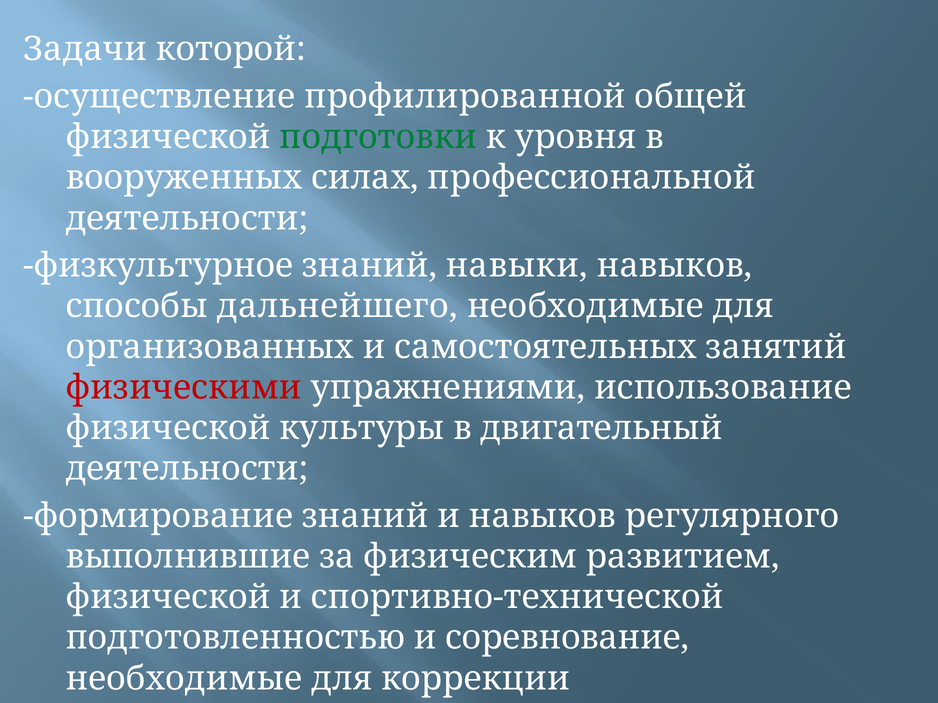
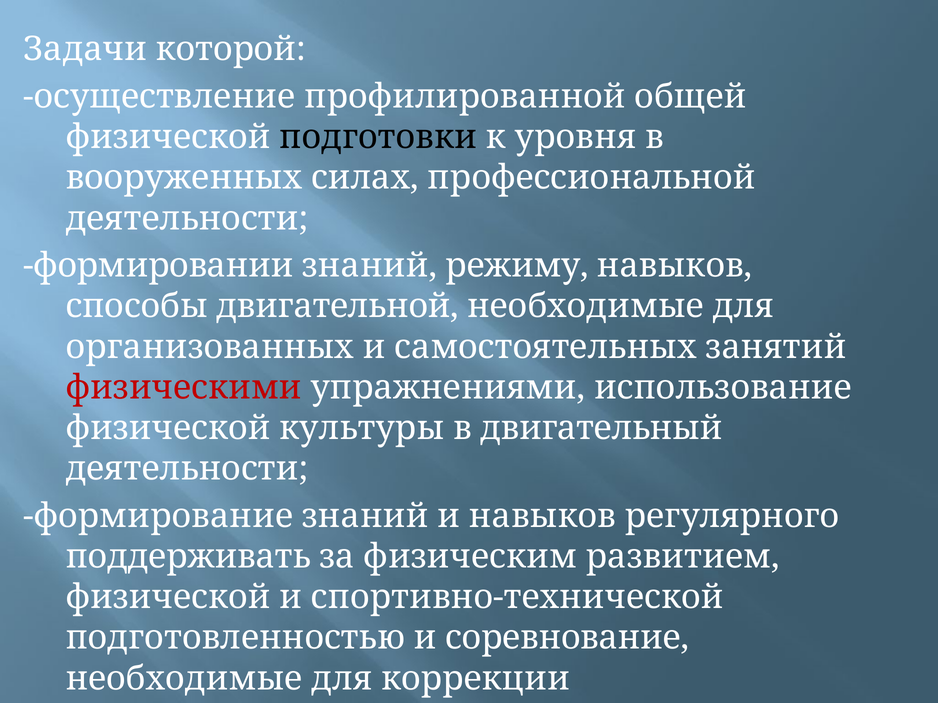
подготовки colour: green -> black
физкультурное: физкультурное -> формировании
навыки: навыки -> режиму
дальнейшего: дальнейшего -> двигательной
выполнившие: выполнившие -> поддерживать
